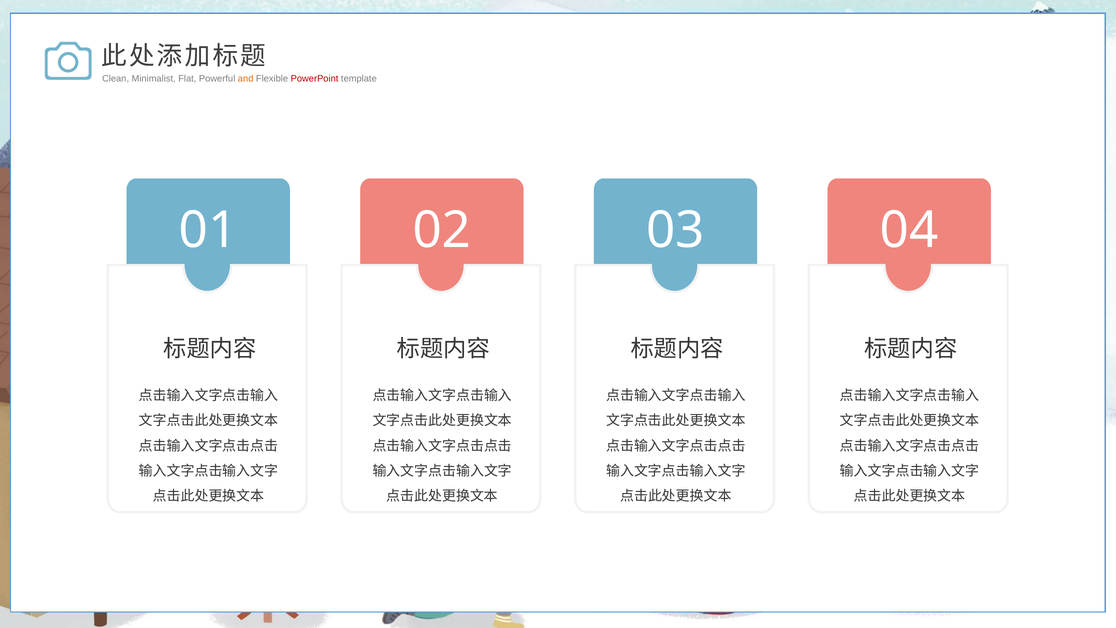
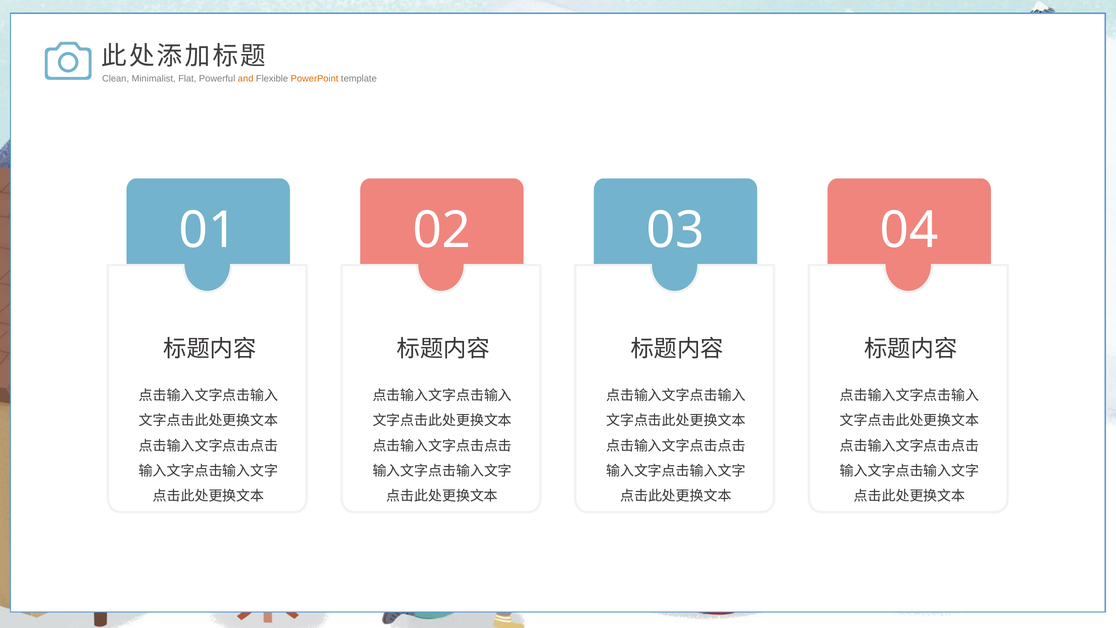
PowerPoint colour: red -> orange
